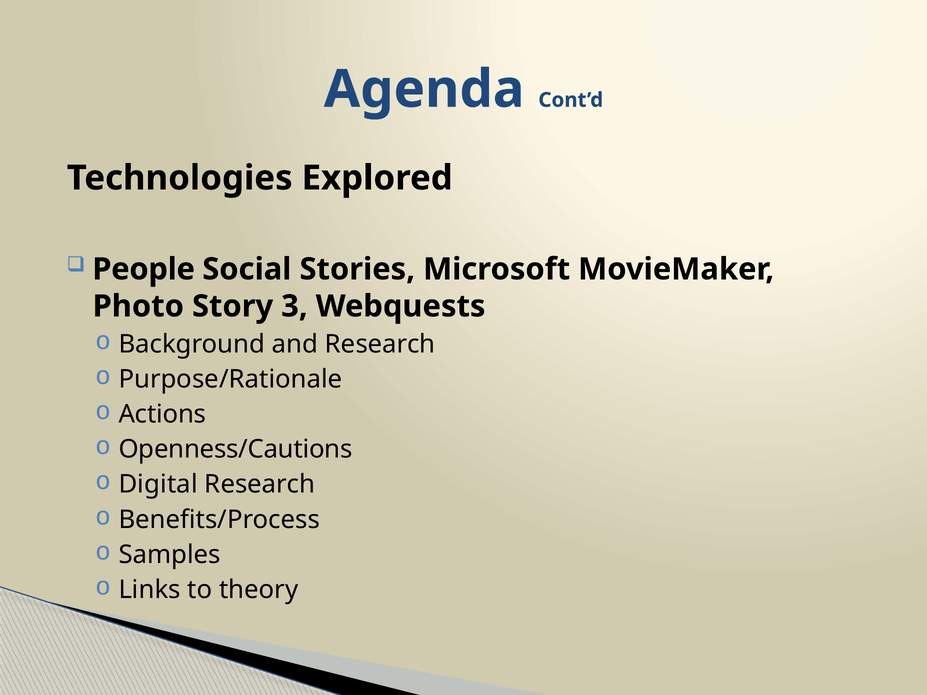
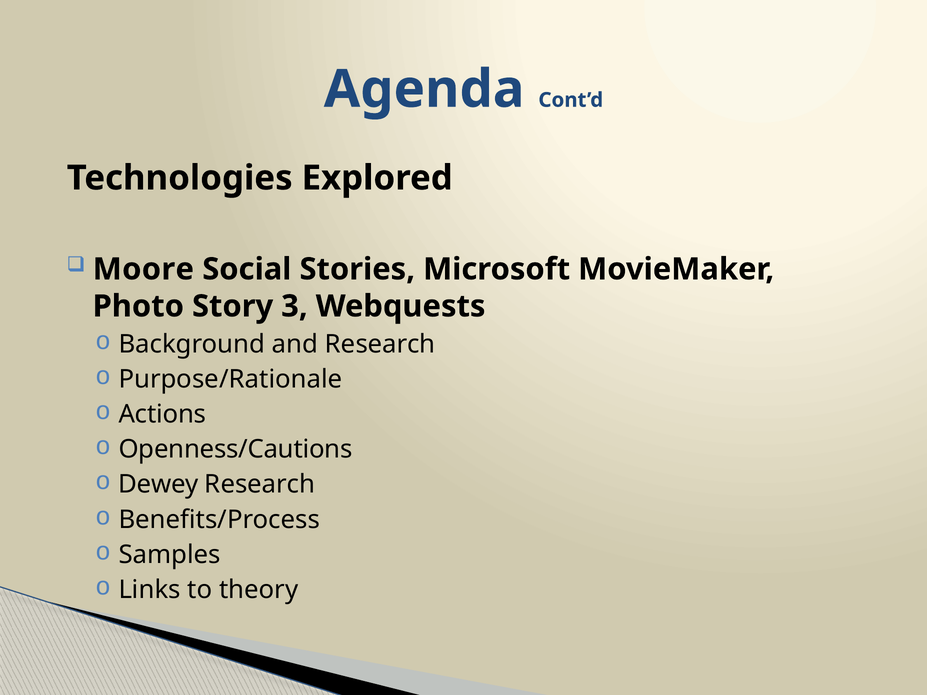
People: People -> Moore
Digital: Digital -> Dewey
